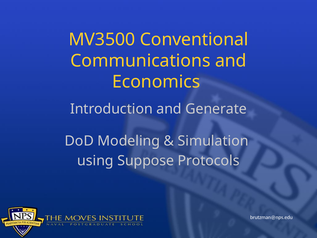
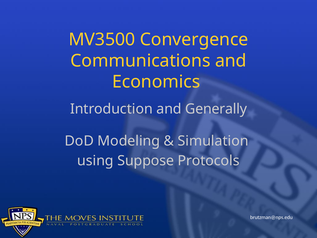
Conventional: Conventional -> Convergence
Generate: Generate -> Generally
